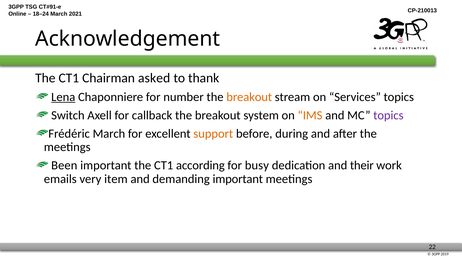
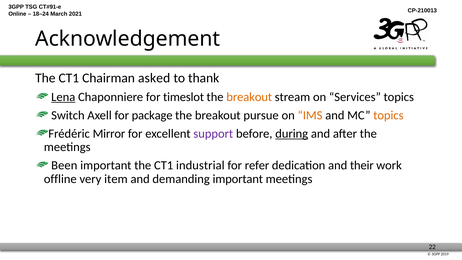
number: number -> timeslot
callback: callback -> package
system: system -> pursue
topics at (388, 115) colour: purple -> orange
Frédéric March: March -> Mirror
support colour: orange -> purple
during underline: none -> present
according: according -> industrial
busy: busy -> refer
emails: emails -> offline
